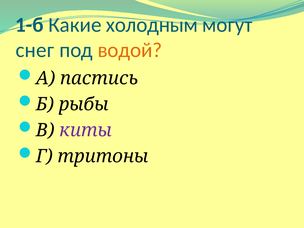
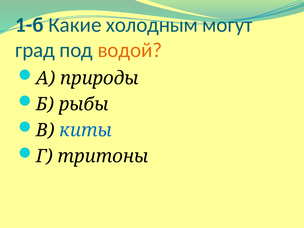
снег: снег -> град
пастись: пастись -> природы
киты colour: purple -> blue
